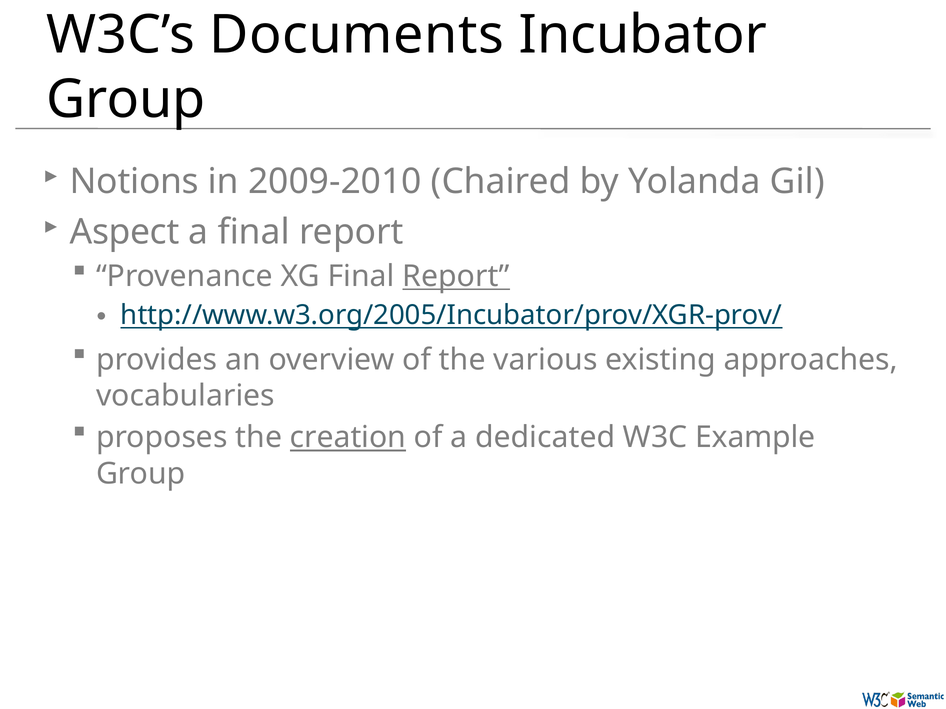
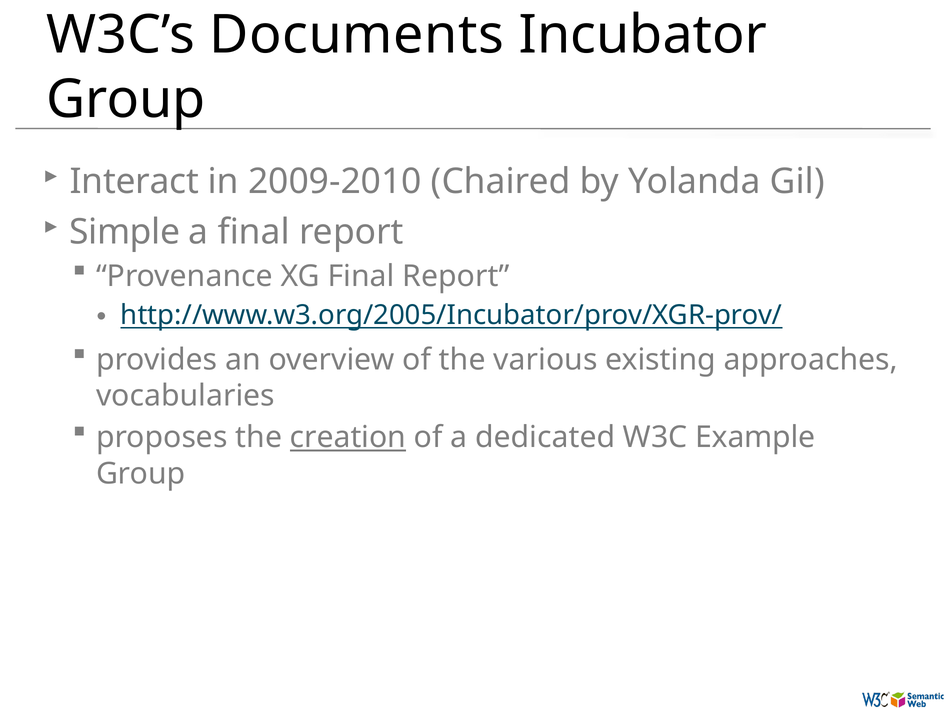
Notions: Notions -> Interact
Aspect: Aspect -> Simple
Report at (456, 276) underline: present -> none
